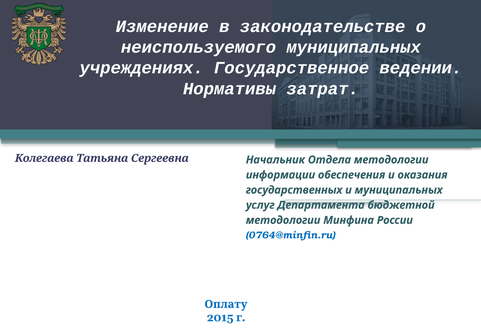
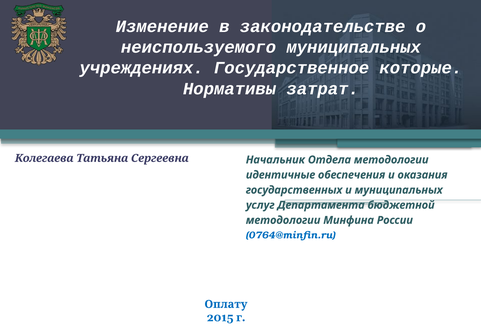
ведении: ведении -> которые
информации: информации -> идентичные
